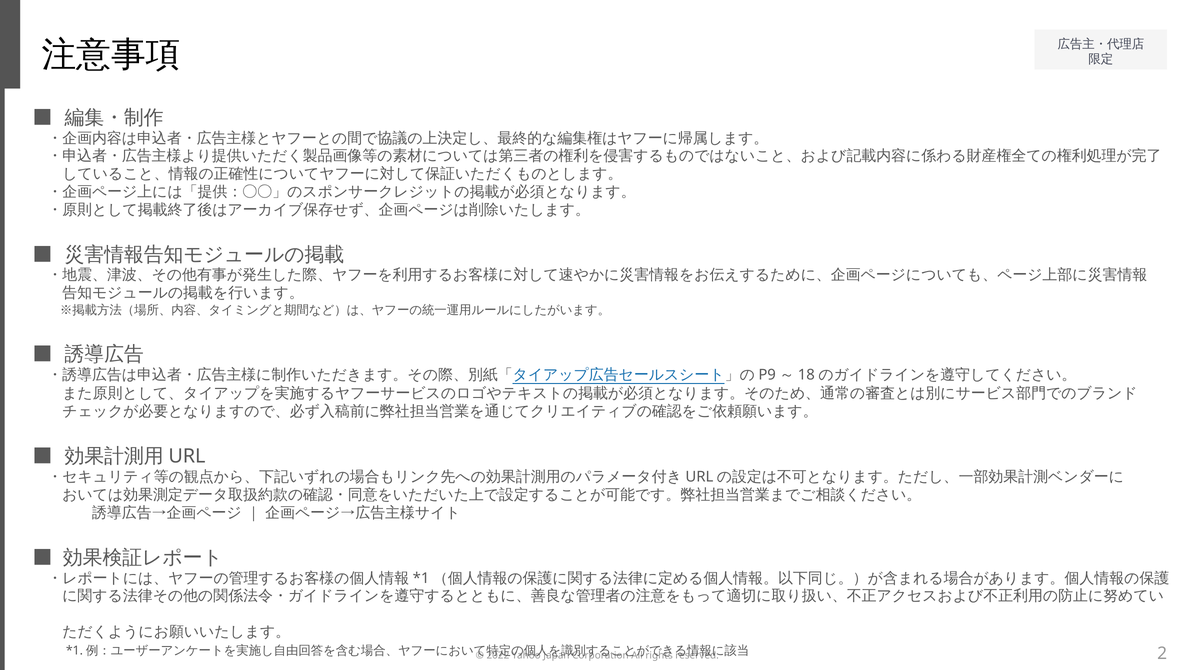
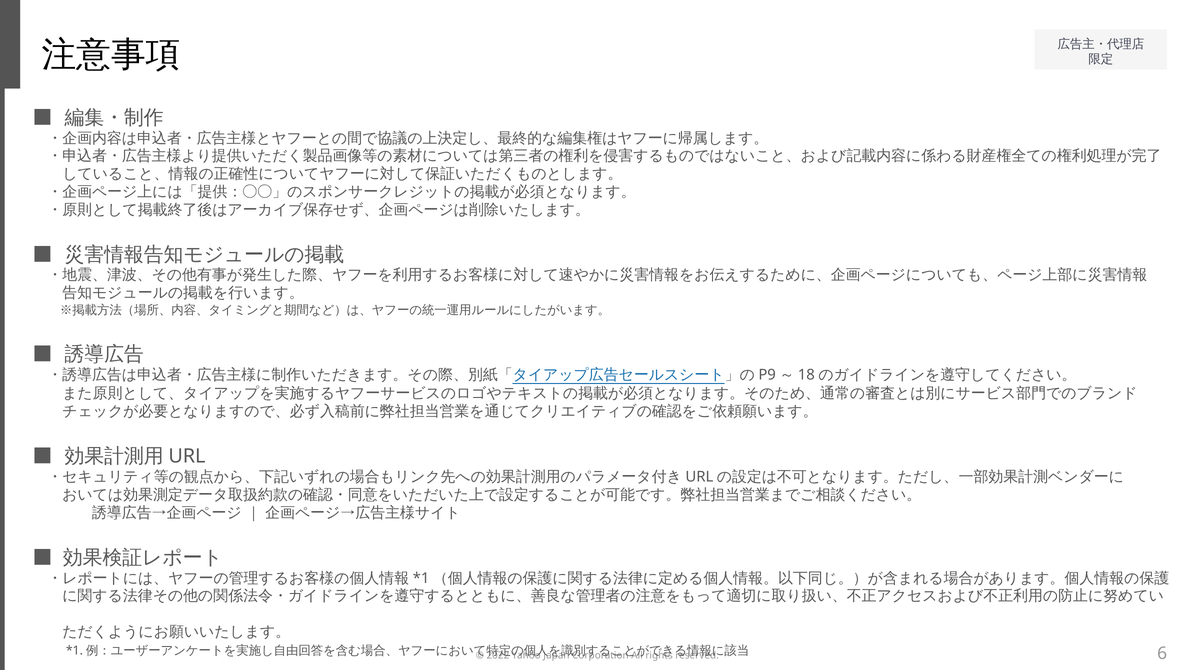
2: 2 -> 6
